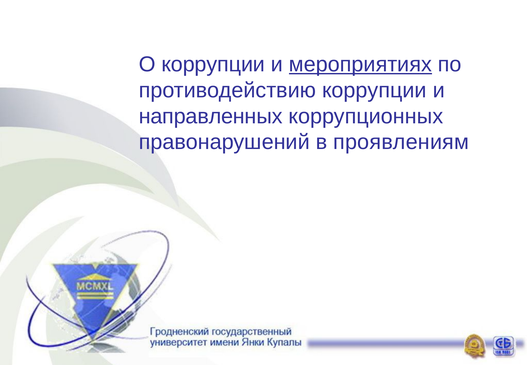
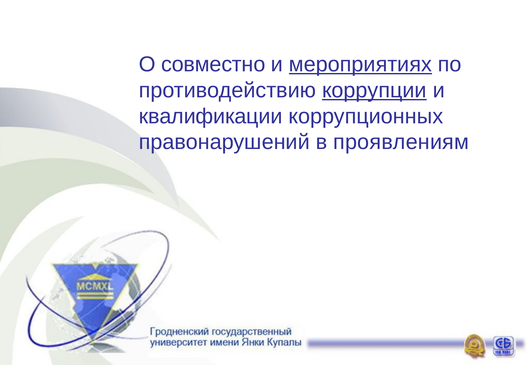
О коррупции: коррупции -> совместно
коррупции at (374, 90) underline: none -> present
направленных: направленных -> квалификации
